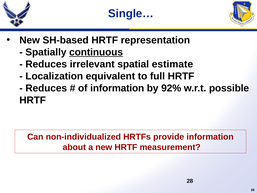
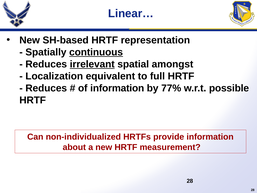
Single…: Single… -> Linear…
irrelevant underline: none -> present
estimate: estimate -> amongst
92%: 92% -> 77%
